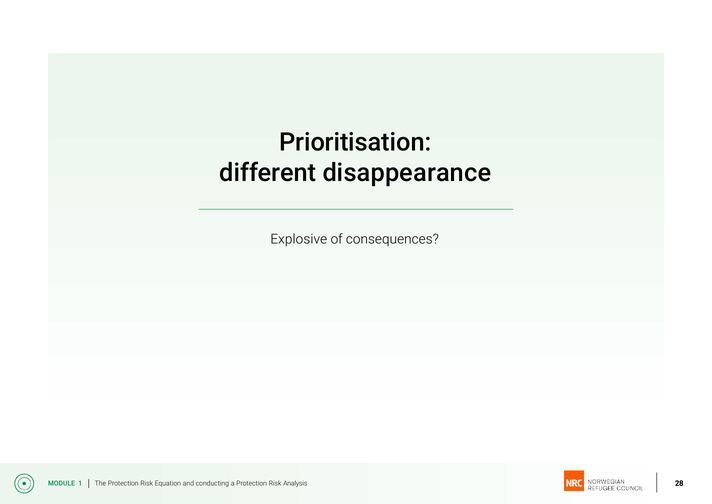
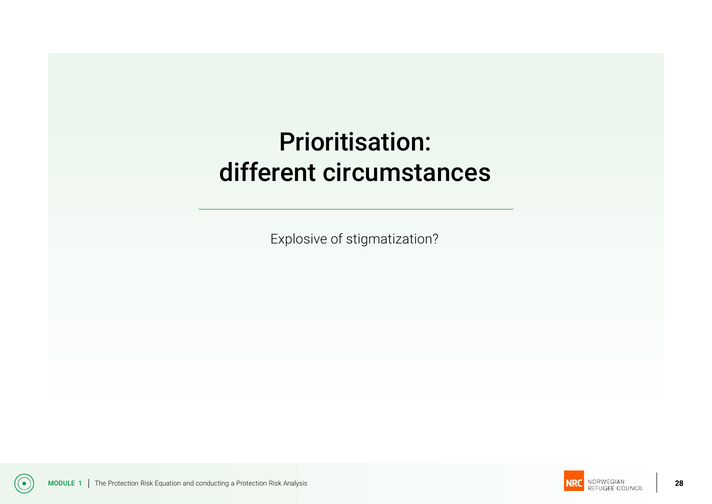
disappearance: disappearance -> circumstances
consequences: consequences -> stigmatization
